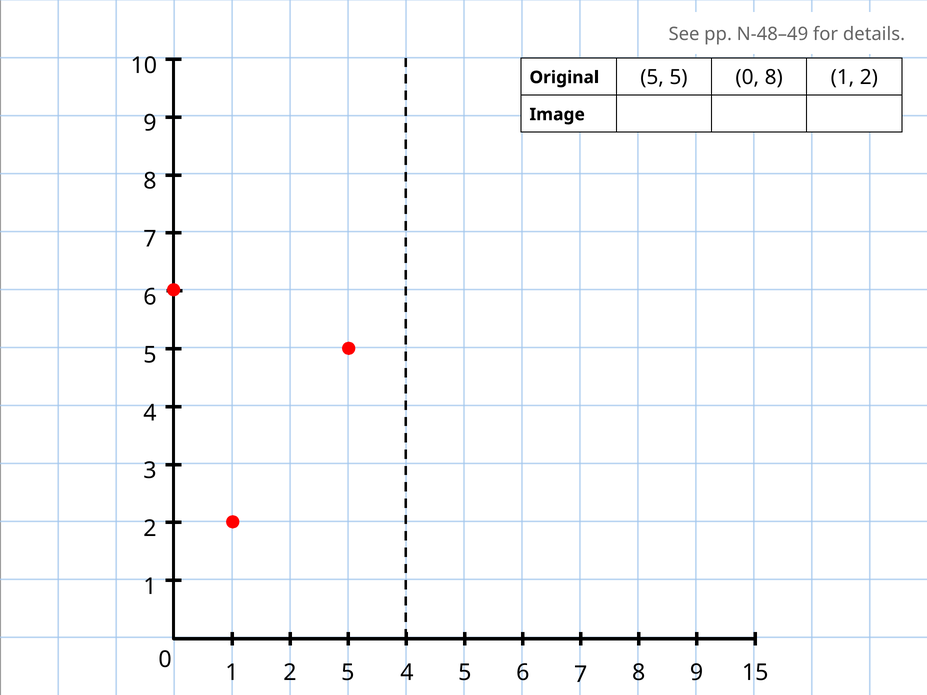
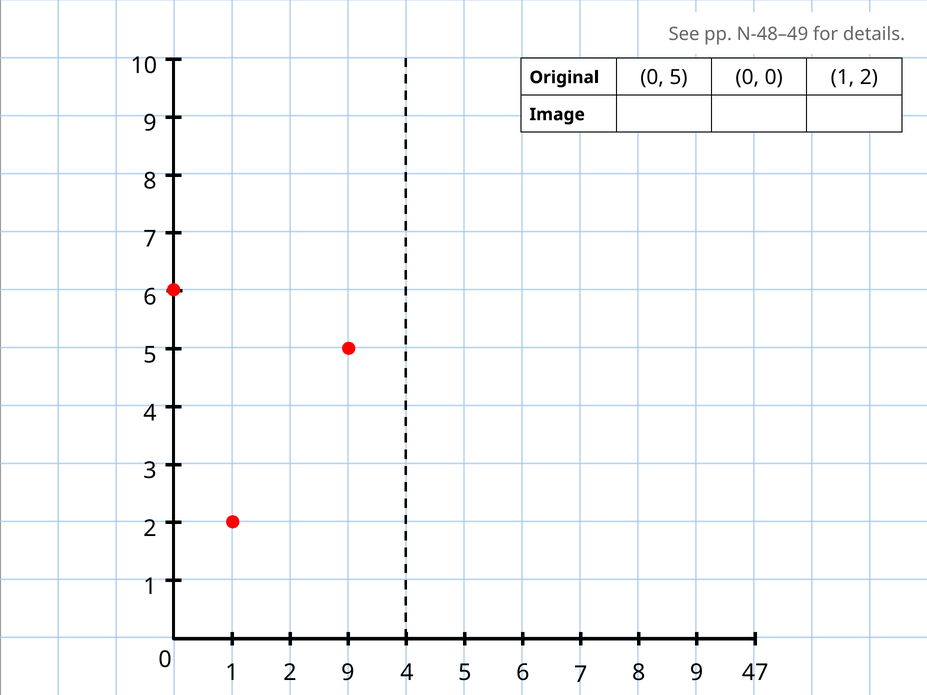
Original 5: 5 -> 0
0 8: 8 -> 0
2 5: 5 -> 9
15: 15 -> 47
